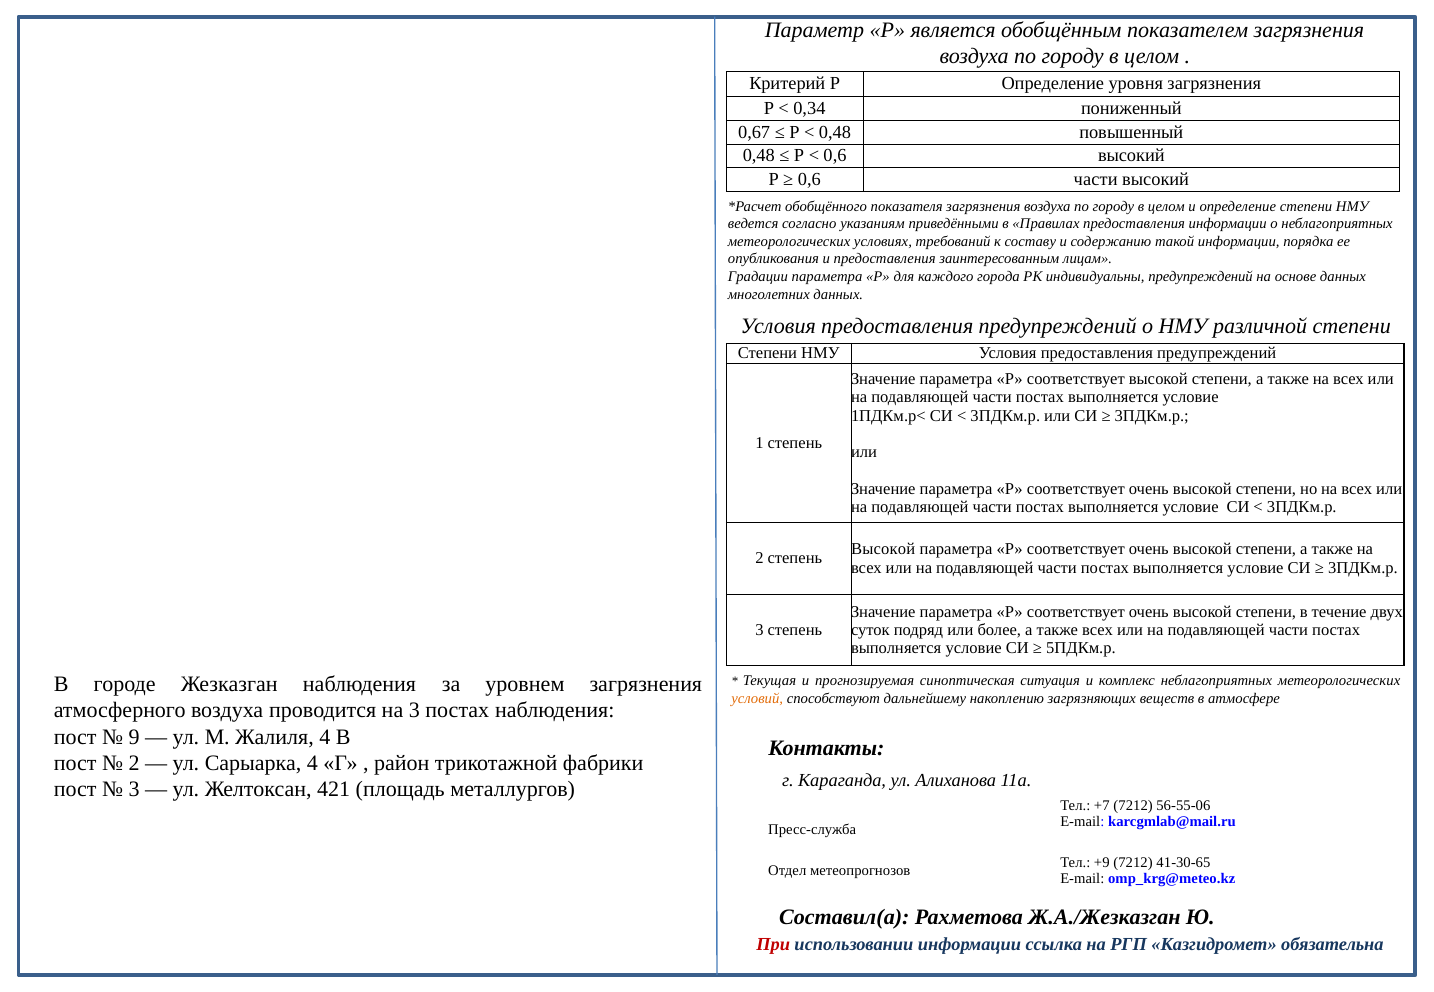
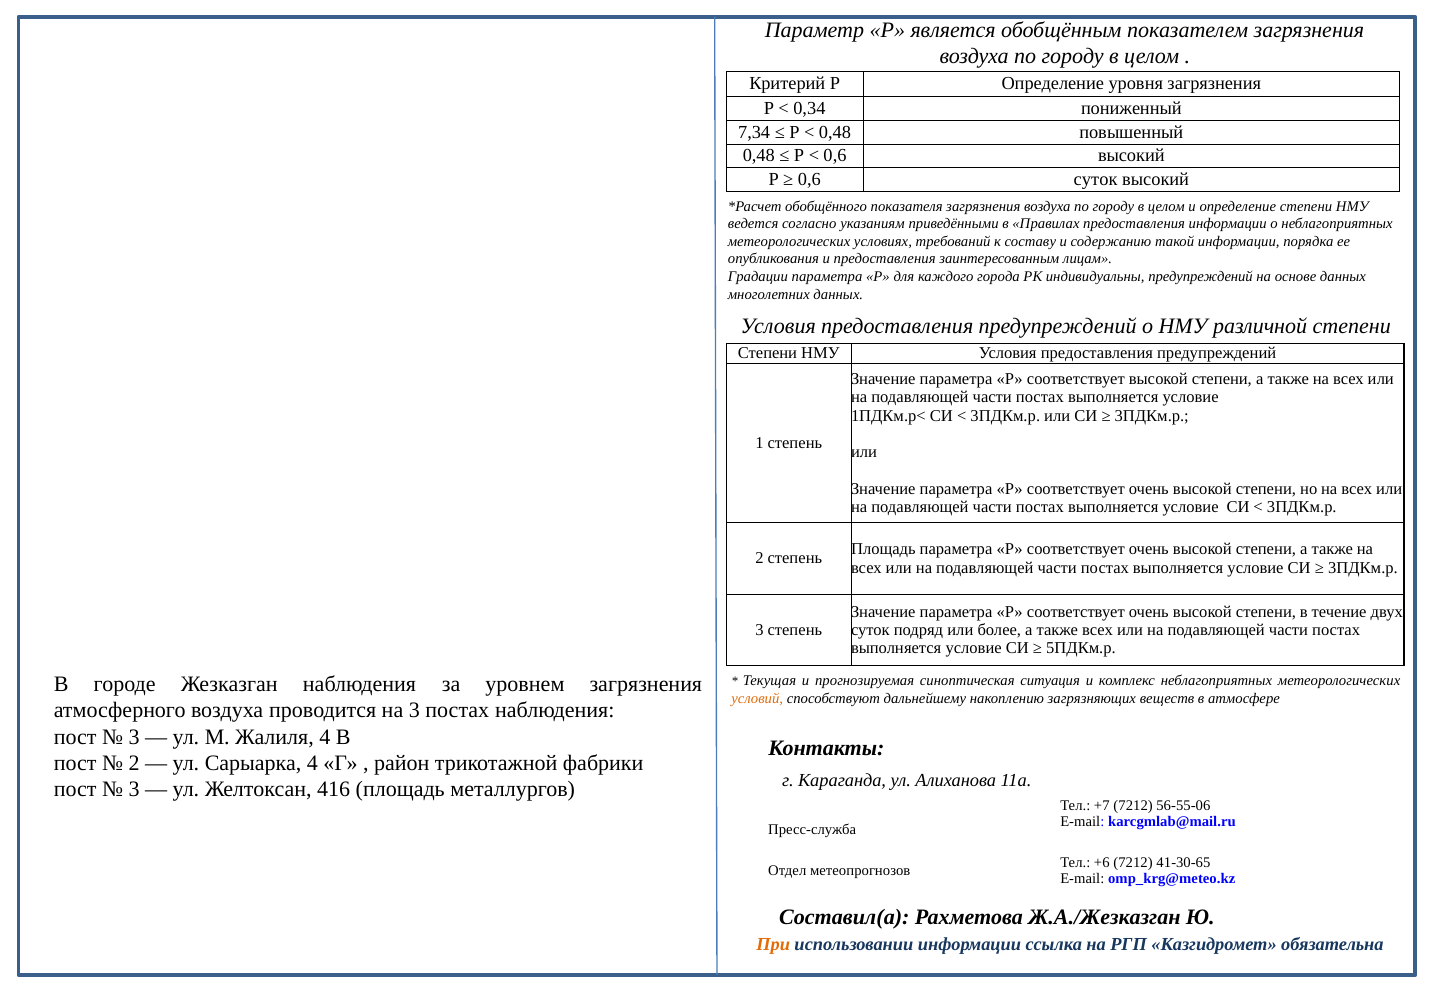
0,67: 0,67 -> 7,34
0,6 части: части -> суток
Высокой at (883, 550): Высокой -> Площадь
9 at (134, 737): 9 -> 3
421: 421 -> 416
+9: +9 -> +6
При colour: red -> orange
